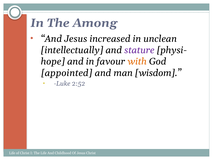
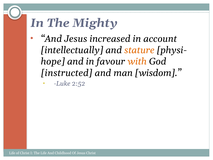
Among: Among -> Mighty
unclean: unclean -> account
stature colour: purple -> orange
appointed: appointed -> instructed
